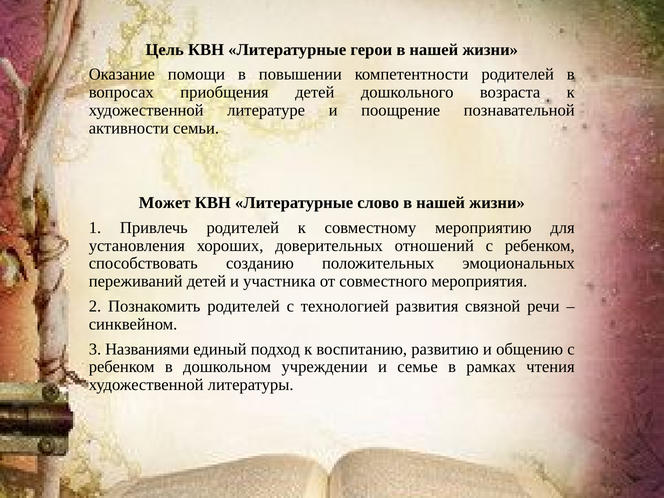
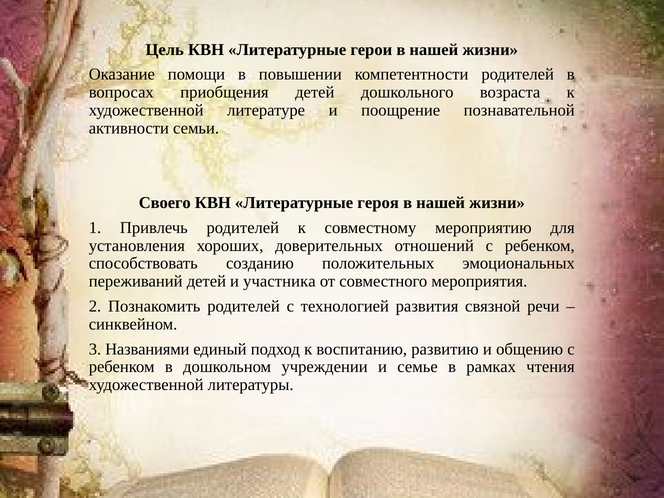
Может: Может -> Своего
слово: слово -> героя
